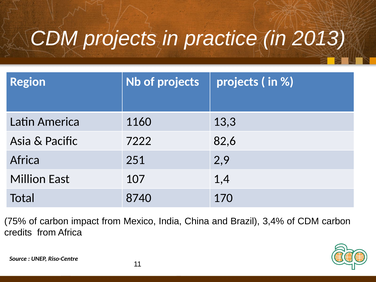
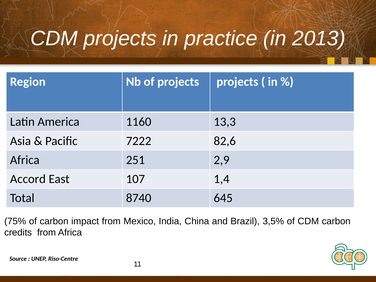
Million: Million -> Accord
170: 170 -> 645
3,4%: 3,4% -> 3,5%
